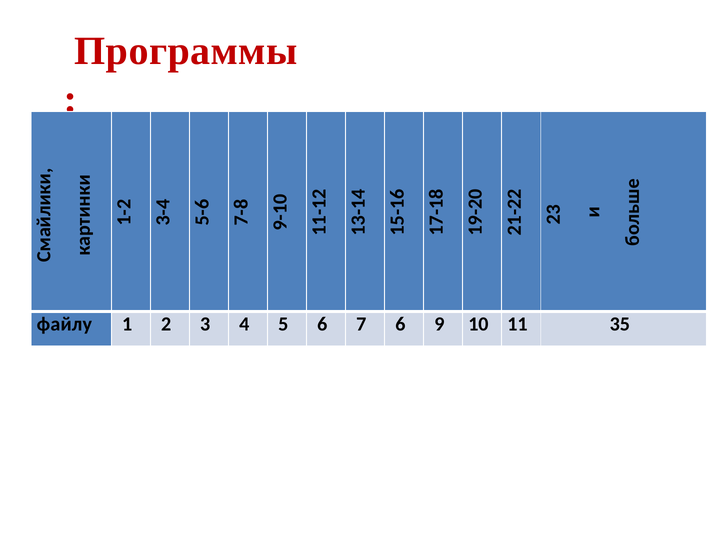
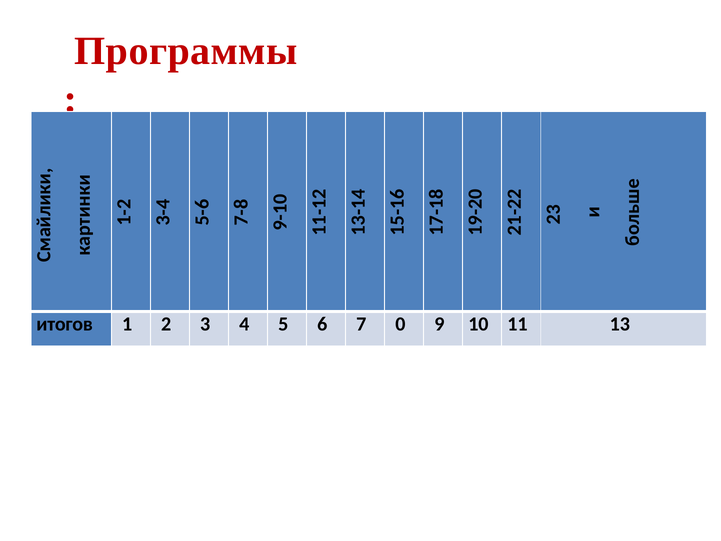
файлу: файлу -> итогов
7 6: 6 -> 0
35: 35 -> 13
